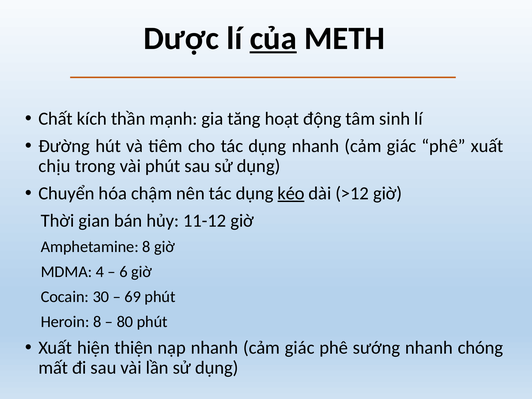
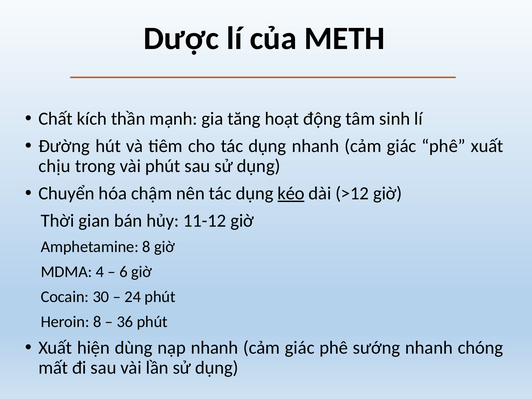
của underline: present -> none
69: 69 -> 24
80: 80 -> 36
thiện: thiện -> dùng
